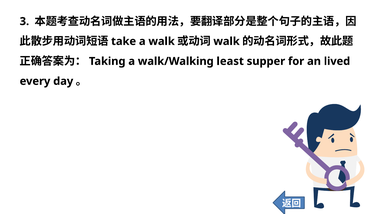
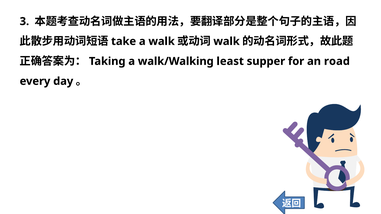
lived: lived -> road
